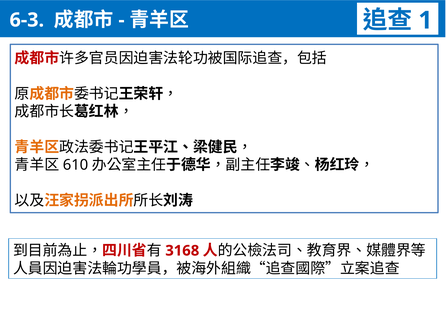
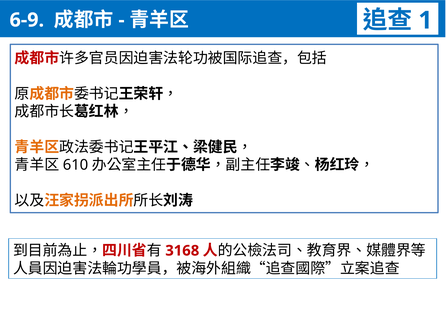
6-3: 6-3 -> 6-9
